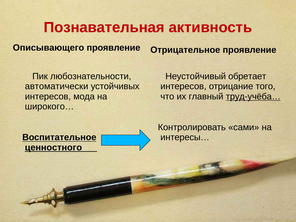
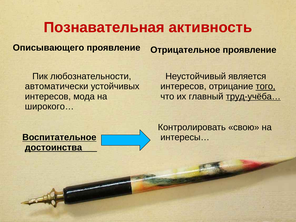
обретает: обретает -> является
того underline: none -> present
сами: сами -> свою
ценностного: ценностного -> достоинства
